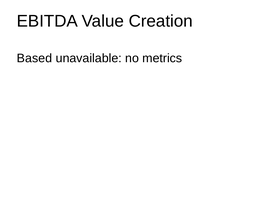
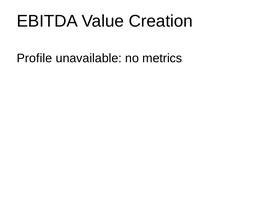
Based: Based -> Profile
